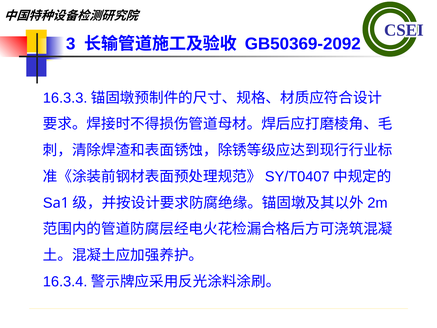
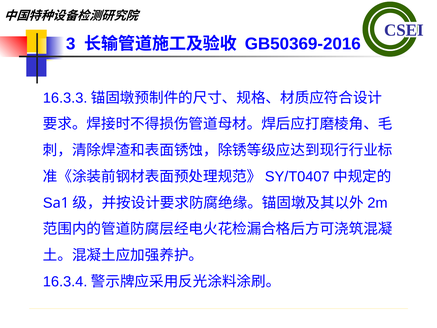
GB50369-2092: GB50369-2092 -> GB50369-2016
